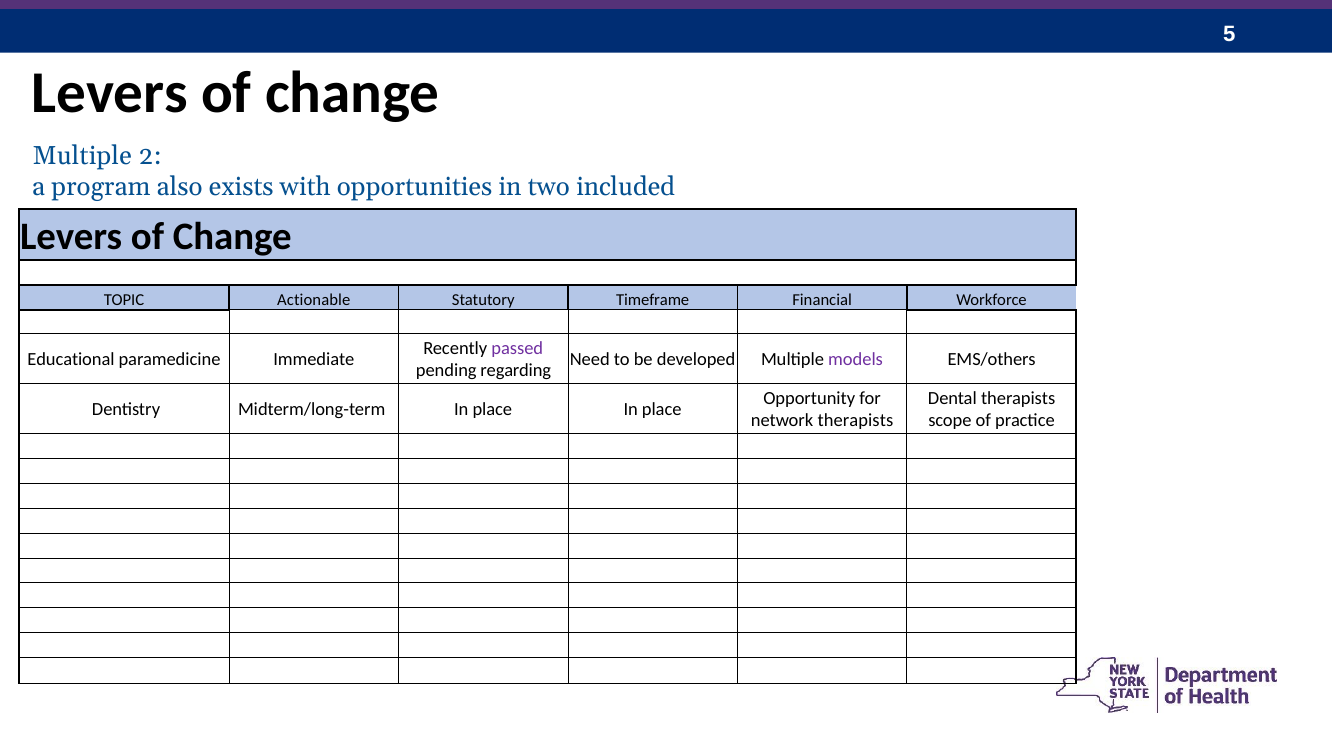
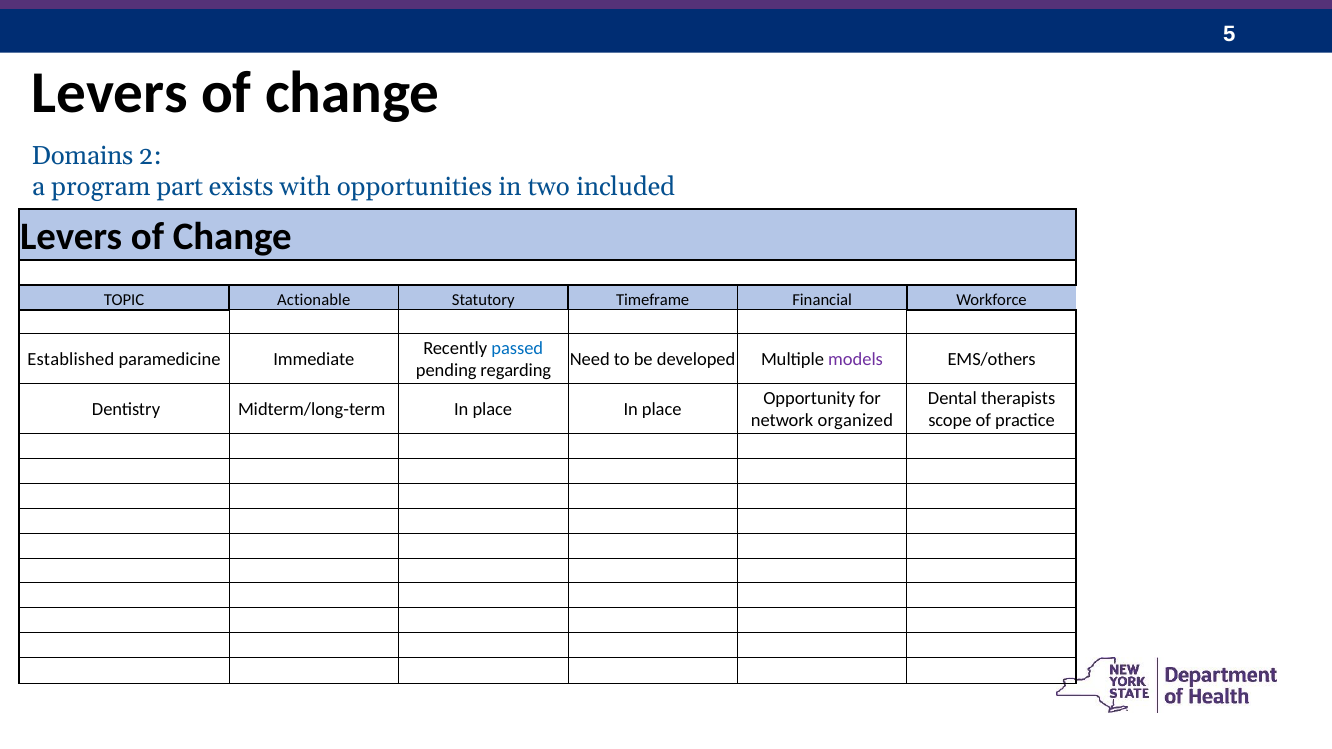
Multiple at (82, 156): Multiple -> Domains
also: also -> part
passed colour: purple -> blue
Educational: Educational -> Established
network therapists: therapists -> organized
